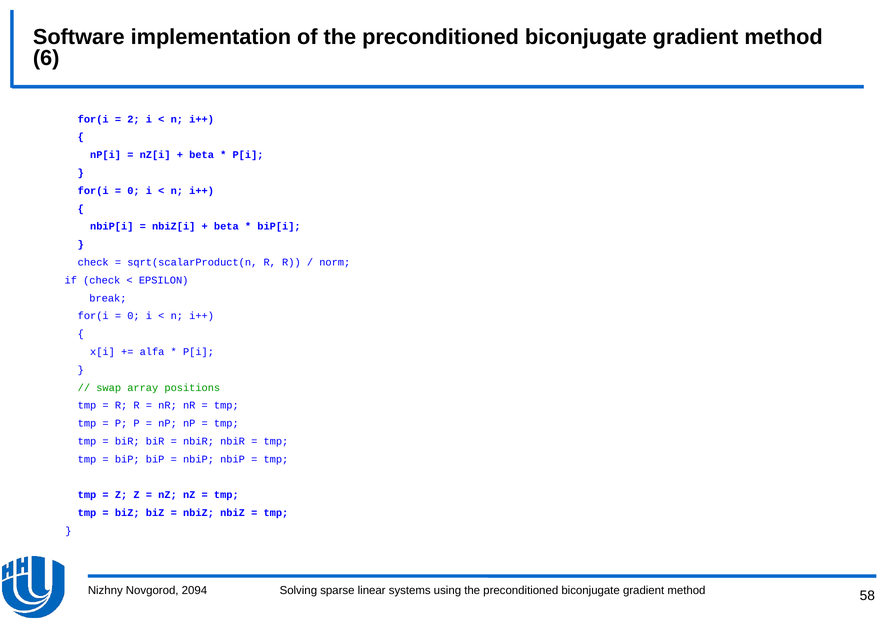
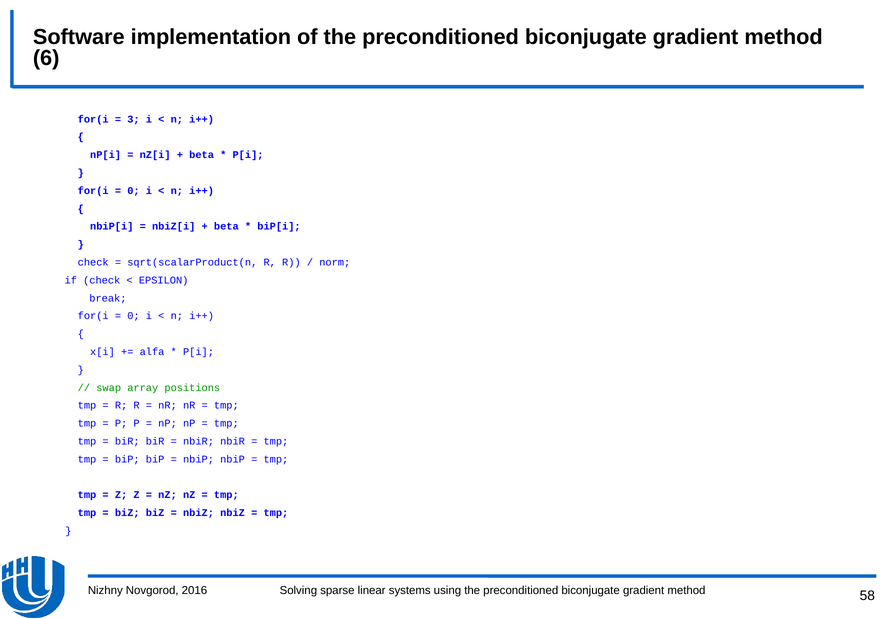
2: 2 -> 3
2094: 2094 -> 2016
